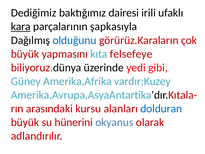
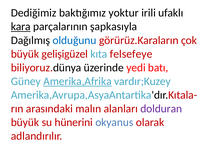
dairesi: dairesi -> yoktur
yapmasını: yapmasını -> gelişigüzel
gibi: gibi -> batı
Amerika,Afrika underline: none -> present
kursu: kursu -> malın
dolduran colour: blue -> purple
